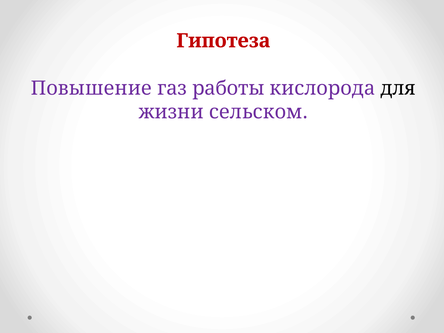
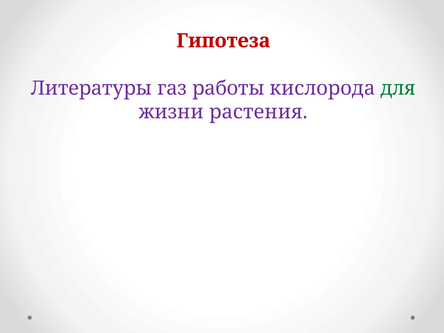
Повышение: Повышение -> Литературы
для colour: black -> green
сельском: сельском -> растения
